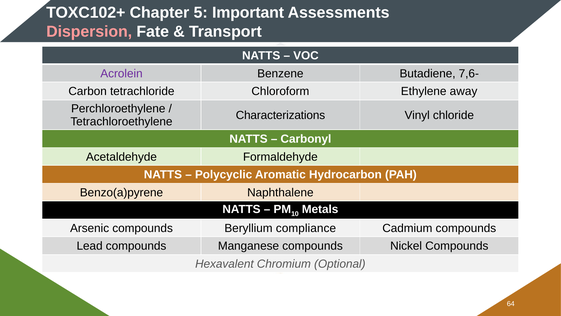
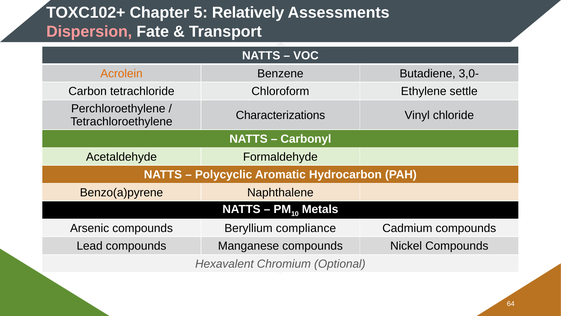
Important: Important -> Relatively
Acrolein colour: purple -> orange
7,6-: 7,6- -> 3,0-
away: away -> settle
